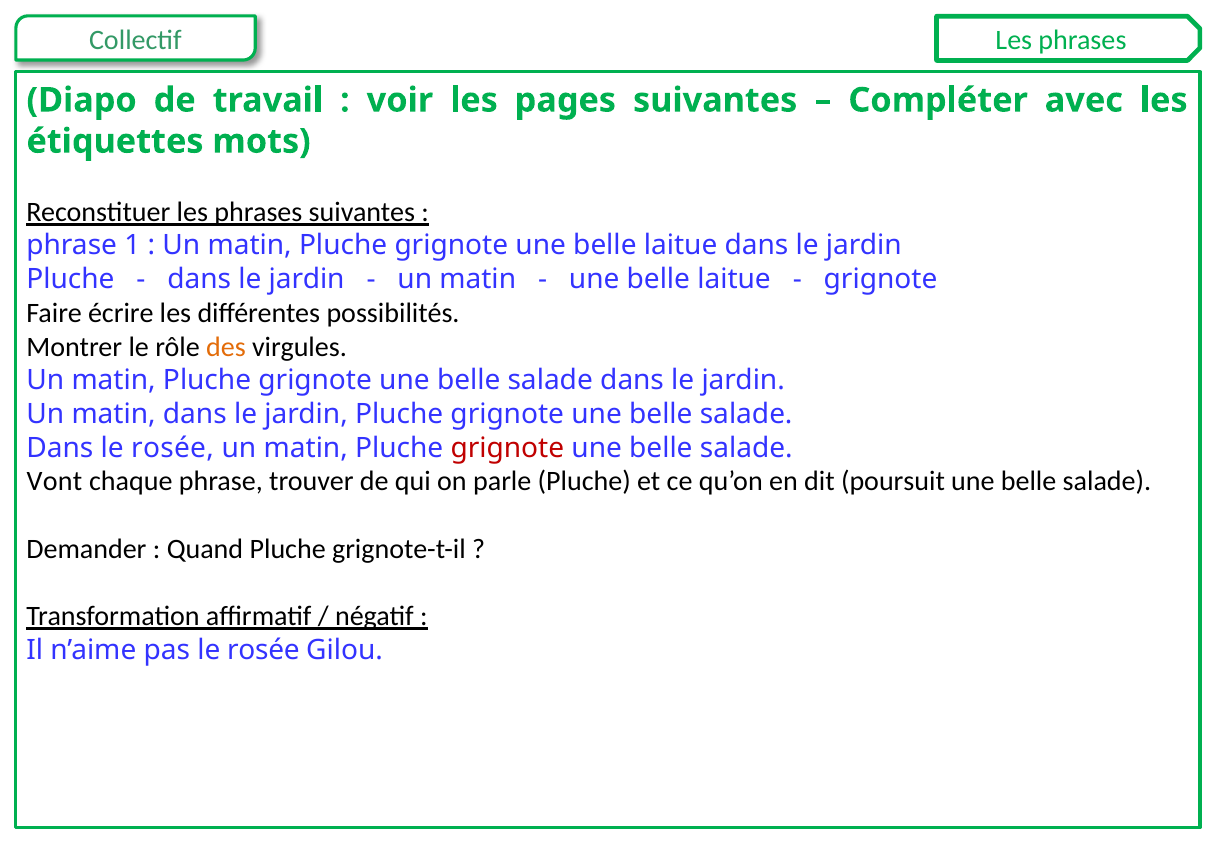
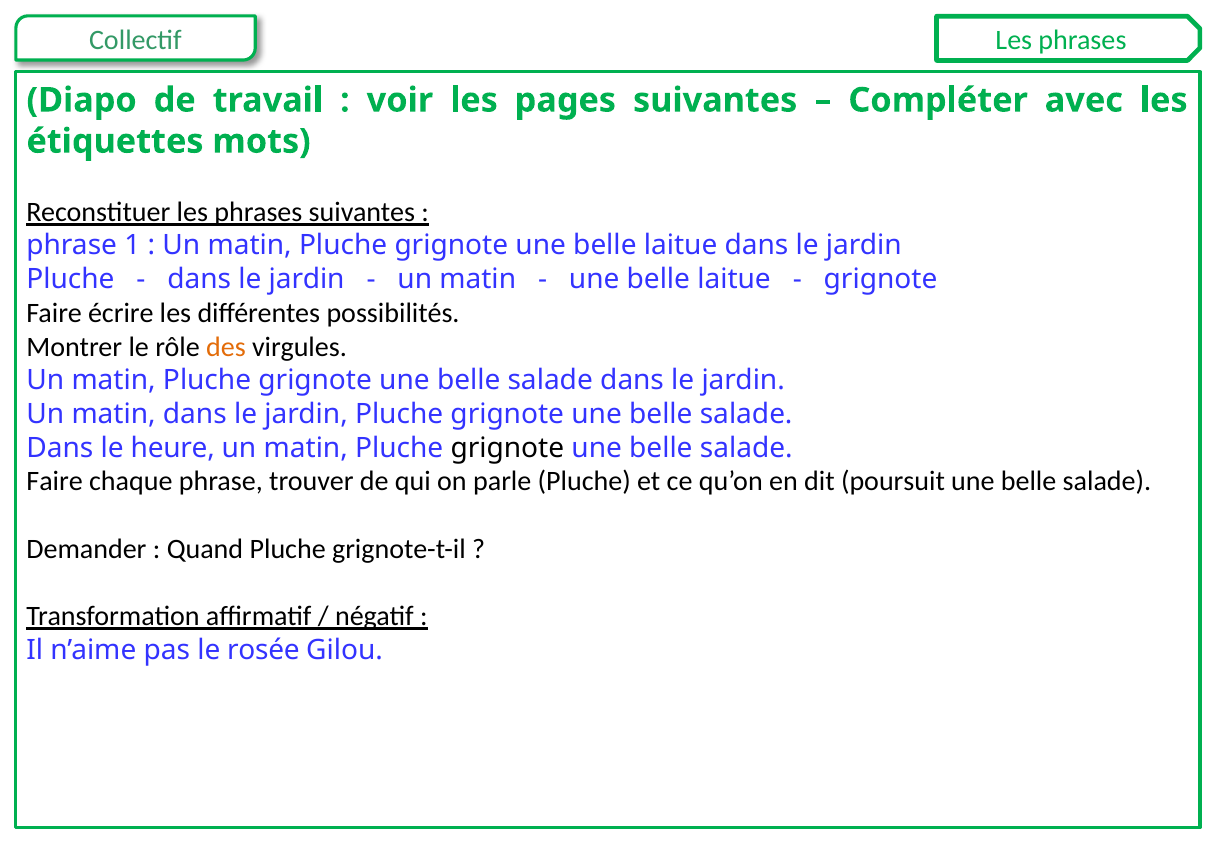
Dans le rosée: rosée -> heure
grignote at (507, 448) colour: red -> black
Vont at (54, 482): Vont -> Faire
